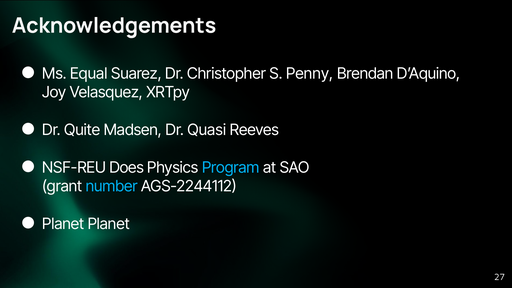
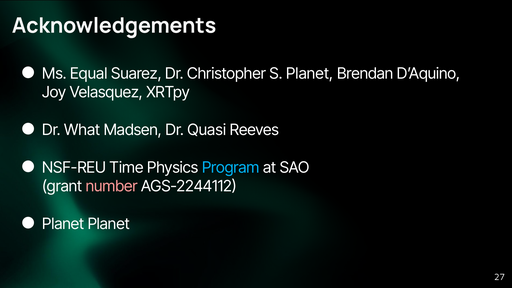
S Penny: Penny -> Planet
Quite: Quite -> What
Does: Does -> Time
number colour: light blue -> pink
